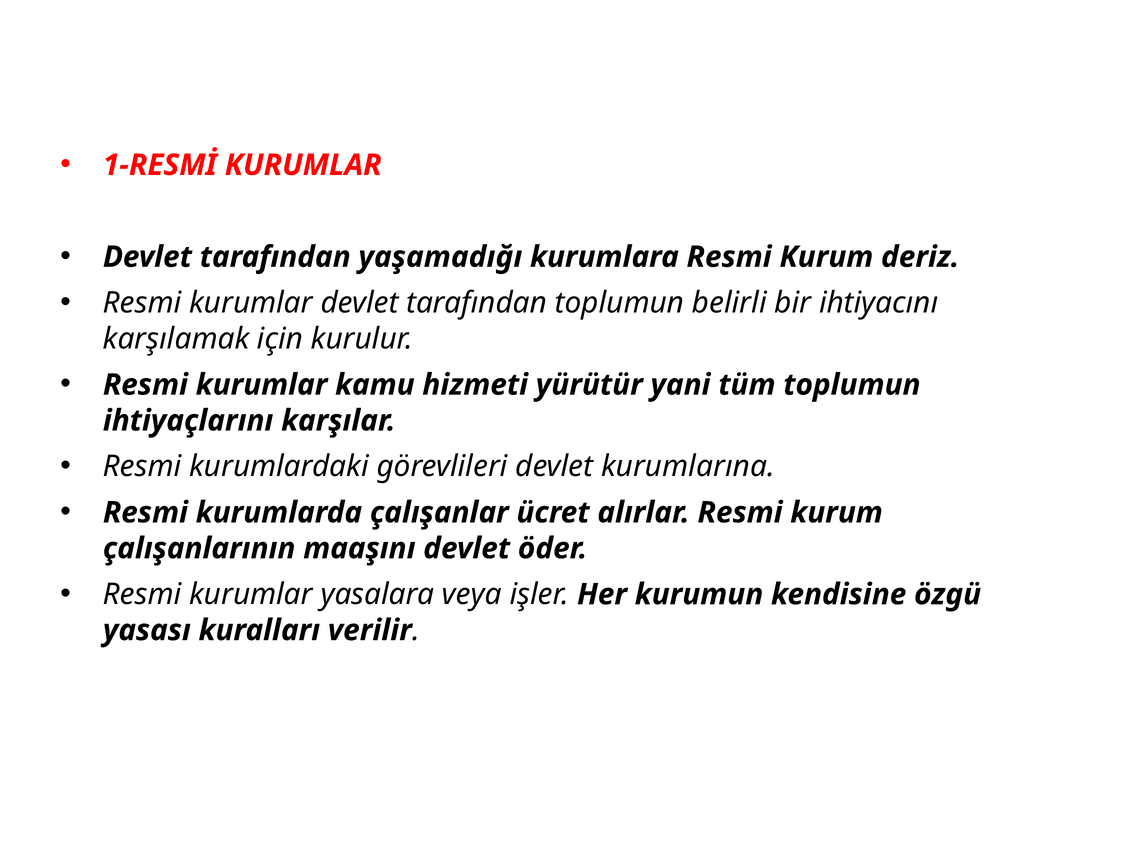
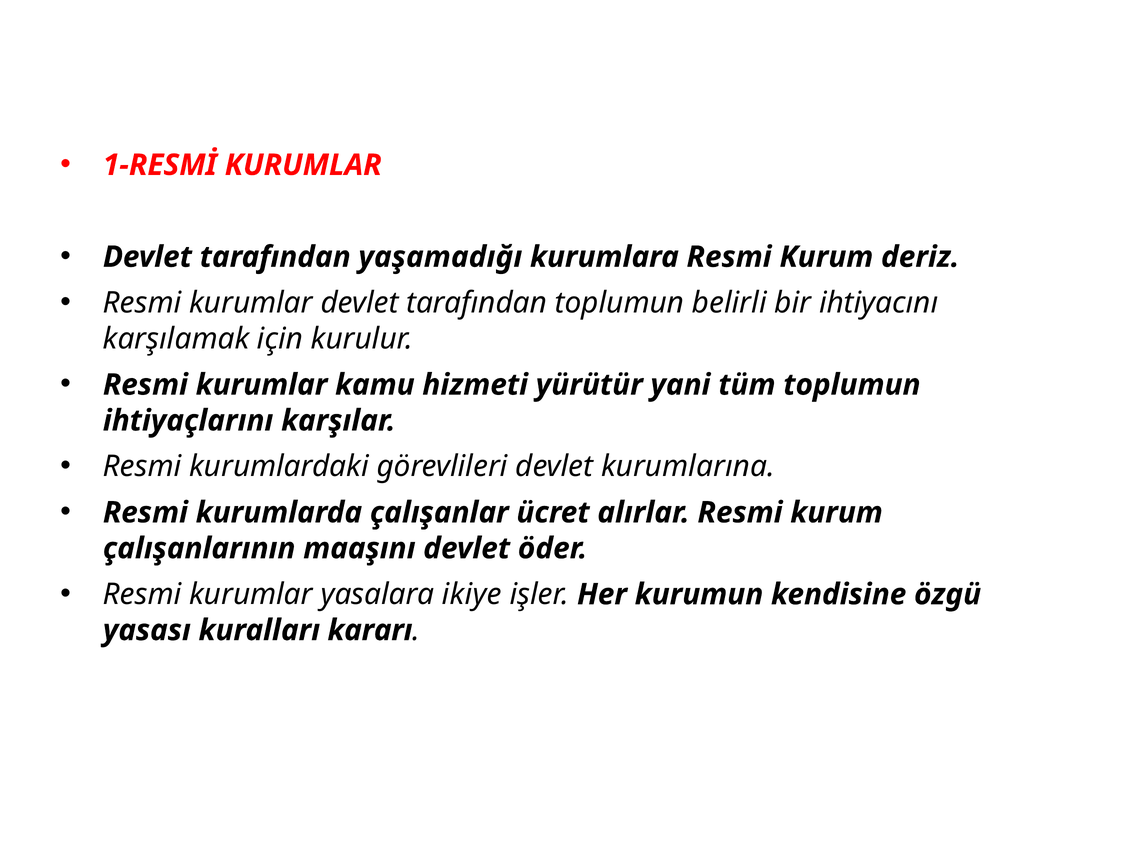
veya: veya -> ikiye
verilir: verilir -> kararı
